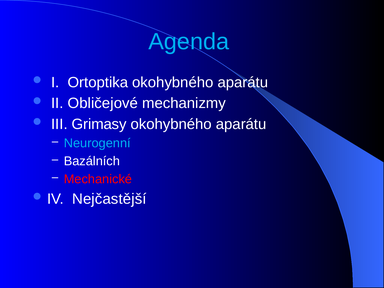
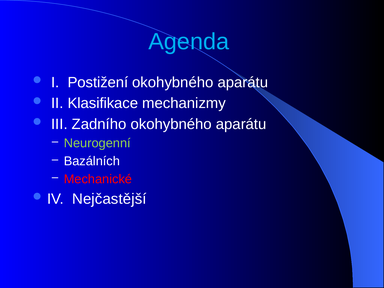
Ortoptika: Ortoptika -> Postižení
Obličejové: Obličejové -> Klasifikace
Grimasy: Grimasy -> Zadního
Neurogenní colour: light blue -> light green
